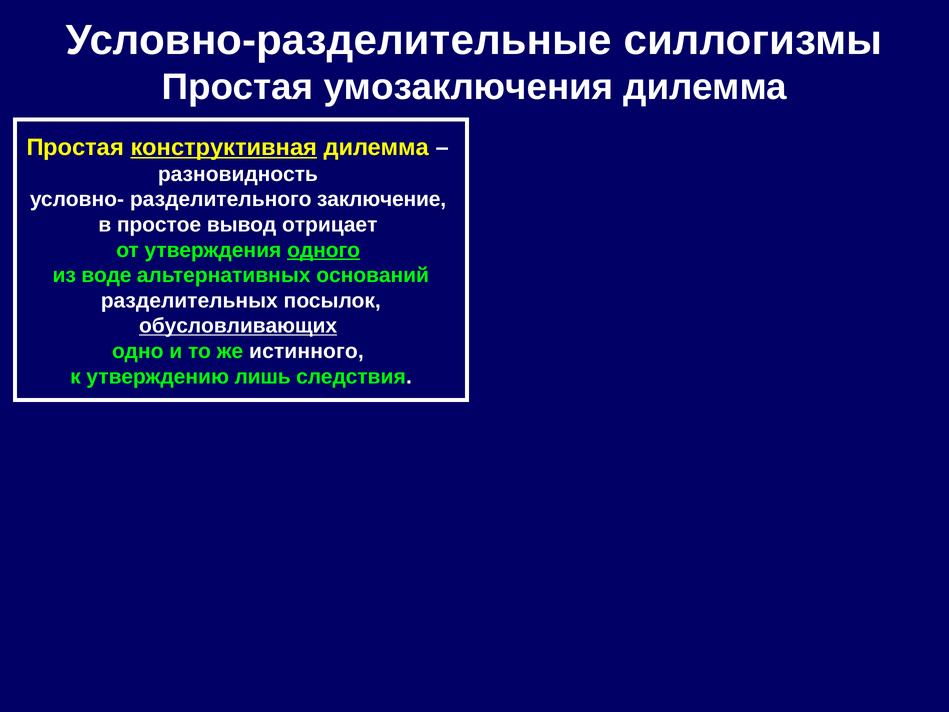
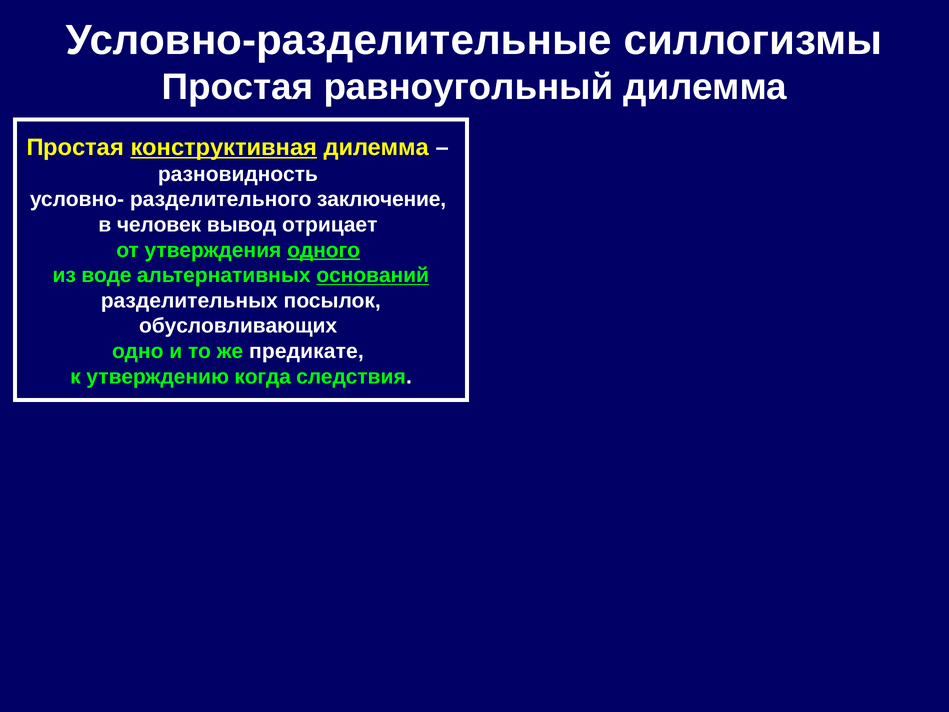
умозаключения: умозаключения -> равноугольный
простое: простое -> человек
оснований underline: none -> present
обусловливающих underline: present -> none
истинного: истинного -> предикате
лишь: лишь -> когда
